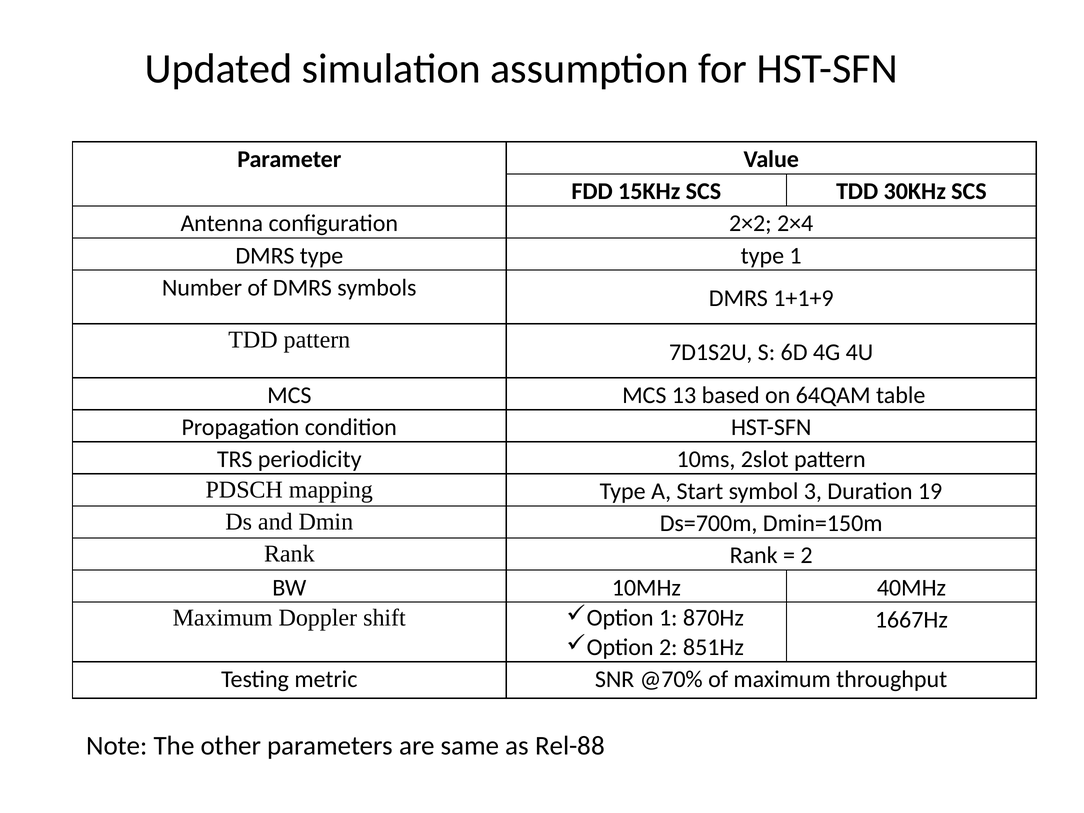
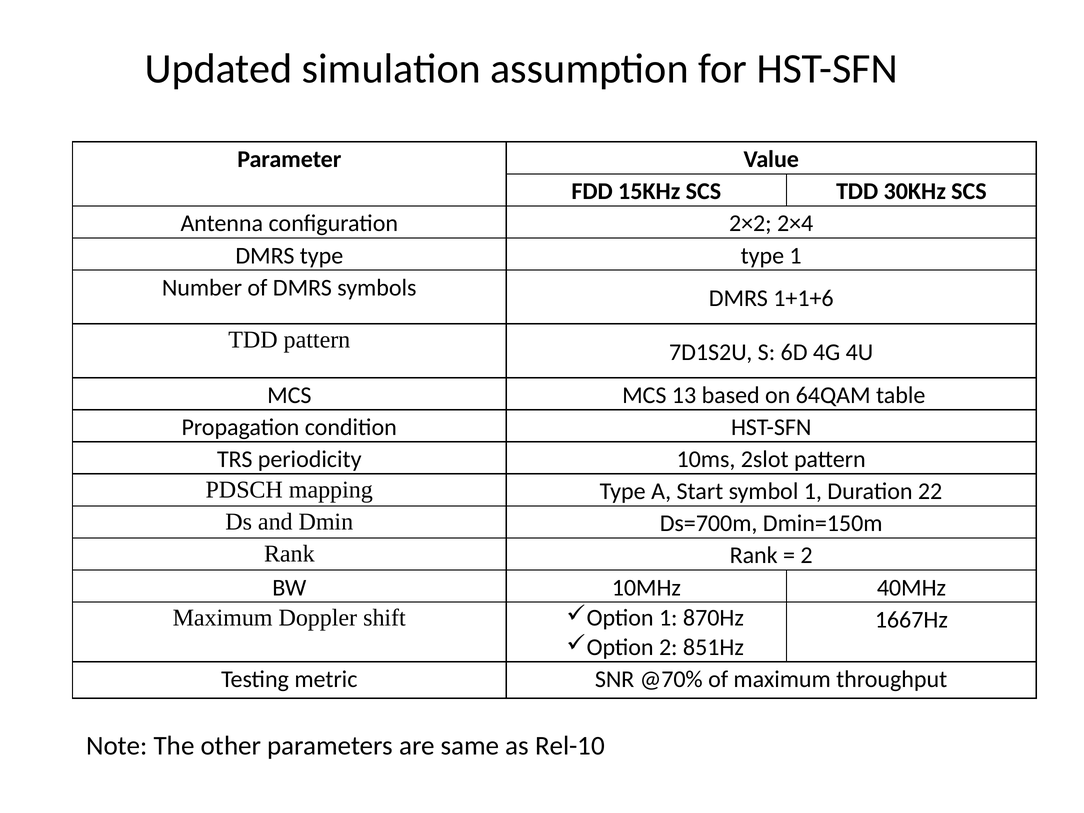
1+1+9: 1+1+9 -> 1+1+6
symbol 3: 3 -> 1
19: 19 -> 22
Rel-88: Rel-88 -> Rel-10
